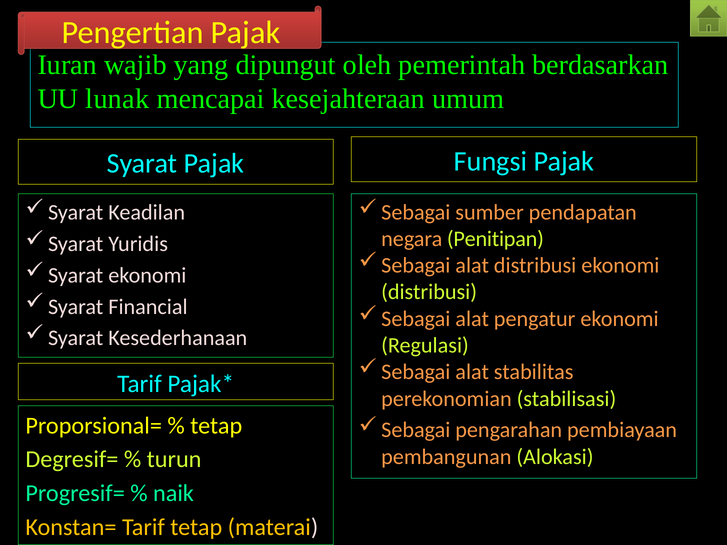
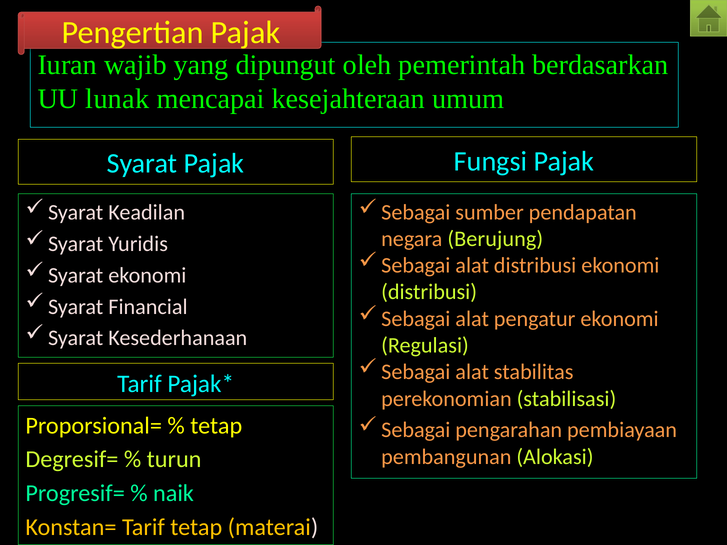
Penitipan: Penitipan -> Berujung
